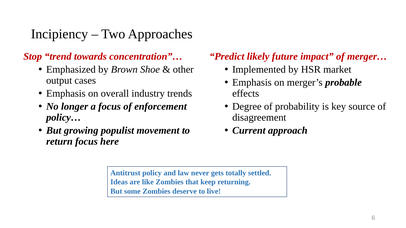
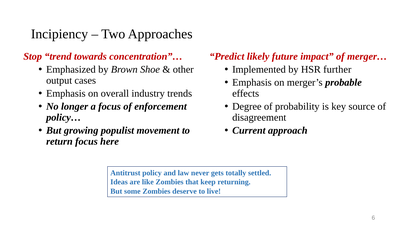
market: market -> further
